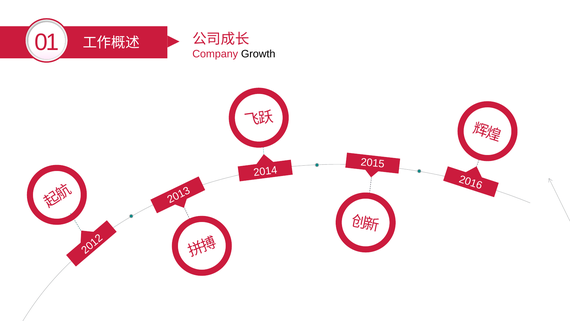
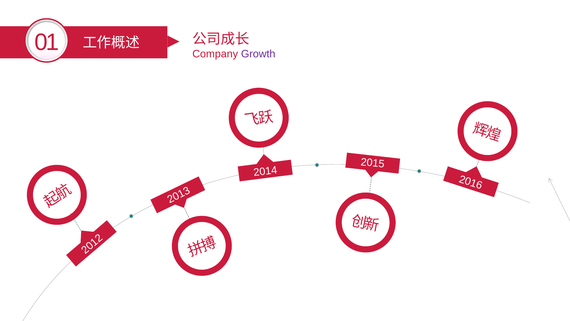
Growth colour: black -> purple
